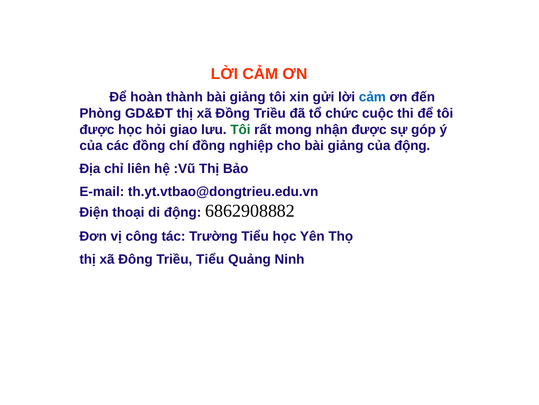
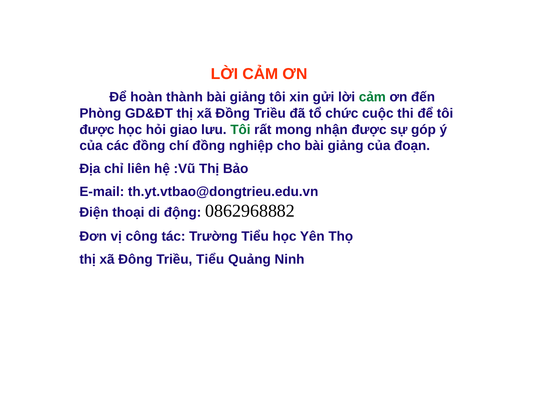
cảm at (372, 97) colour: blue -> green
của động: động -> đoạn
6862908882: 6862908882 -> 0862968882
